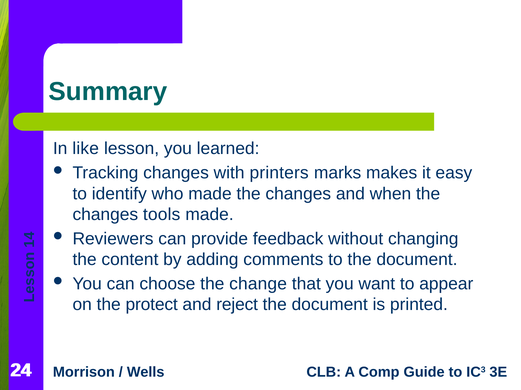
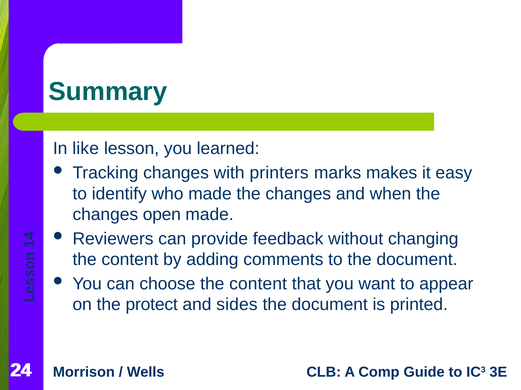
tools: tools -> open
choose the change: change -> content
reject: reject -> sides
